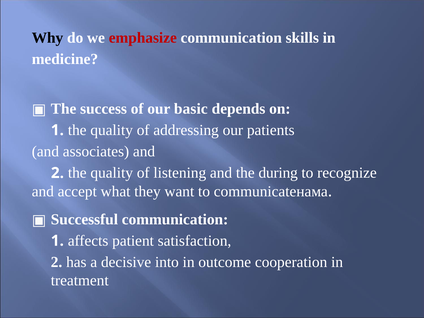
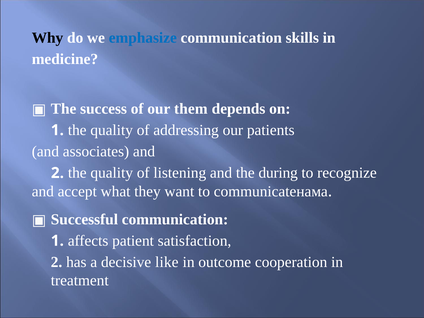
emphasize colour: red -> blue
basic: basic -> them
into: into -> like
